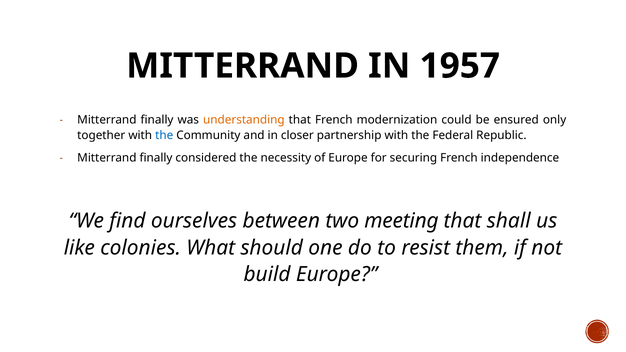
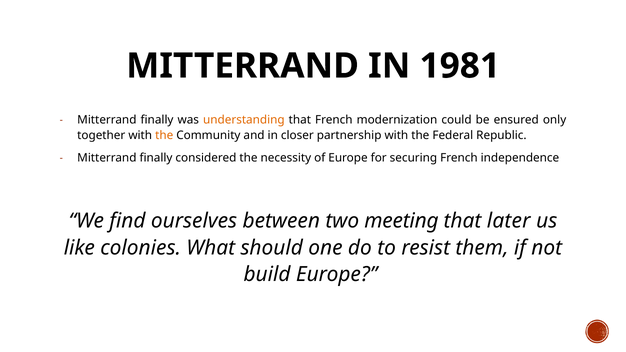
1957: 1957 -> 1981
the at (164, 135) colour: blue -> orange
shall: shall -> later
